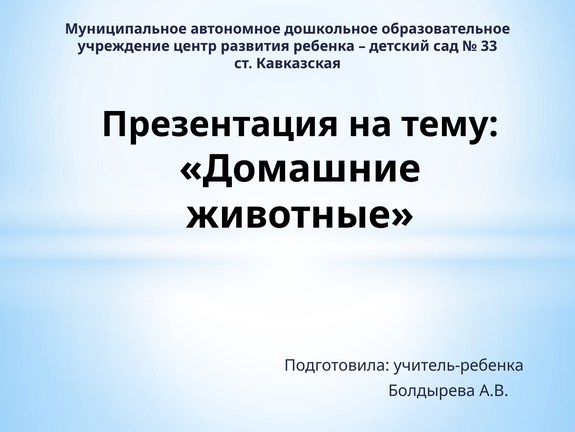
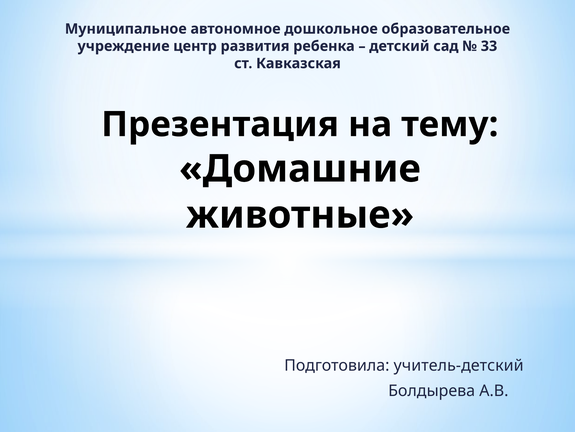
учитель-ребенка: учитель-ребенка -> учитель-детский
